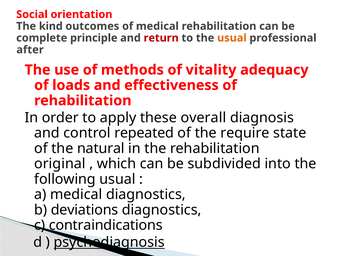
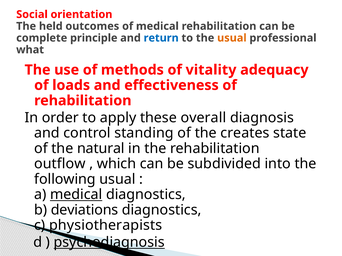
kind: kind -> held
return colour: red -> blue
after: after -> what
repeated: repeated -> standing
require: require -> creates
original: original -> outflow
medical at (76, 195) underline: none -> present
contraindications: contraindications -> physiotherapists
